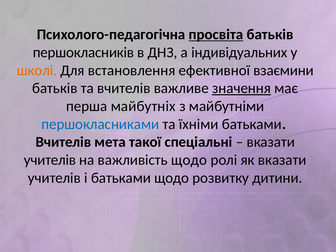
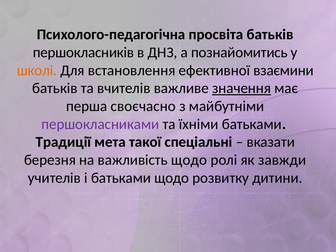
просвіта underline: present -> none
індивідуальних: індивідуальних -> познайомитись
майбутніх: майбутніх -> своєчасно
першокласниками colour: blue -> purple
Вчителів at (63, 142): Вчителів -> Традиції
учителів at (50, 160): учителів -> березня
як вказати: вказати -> завжди
